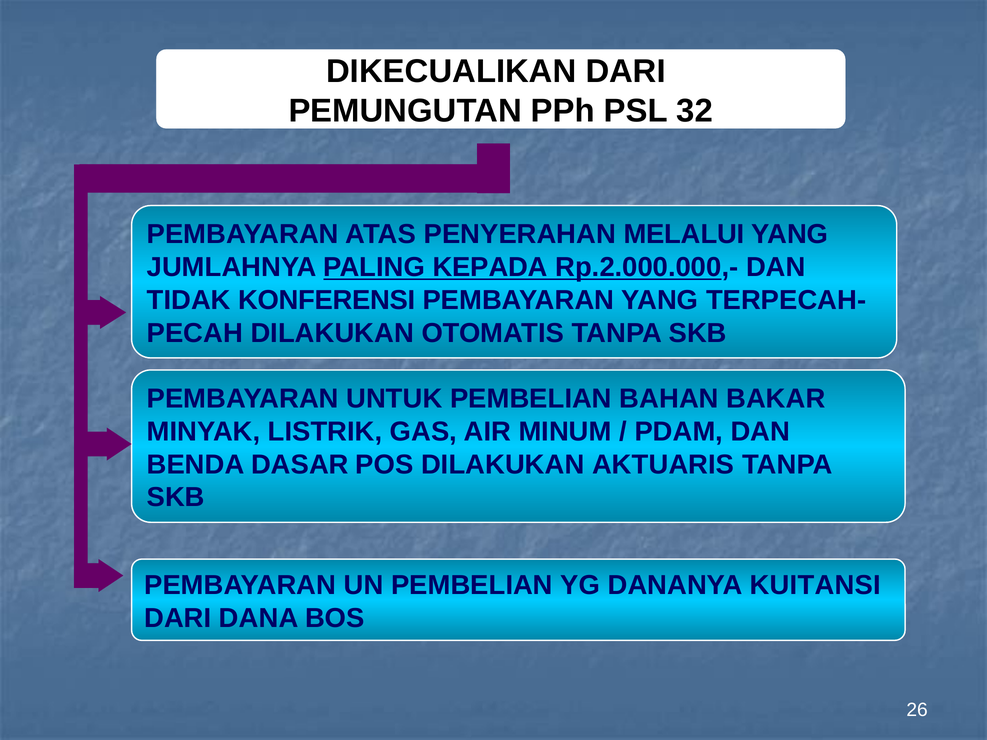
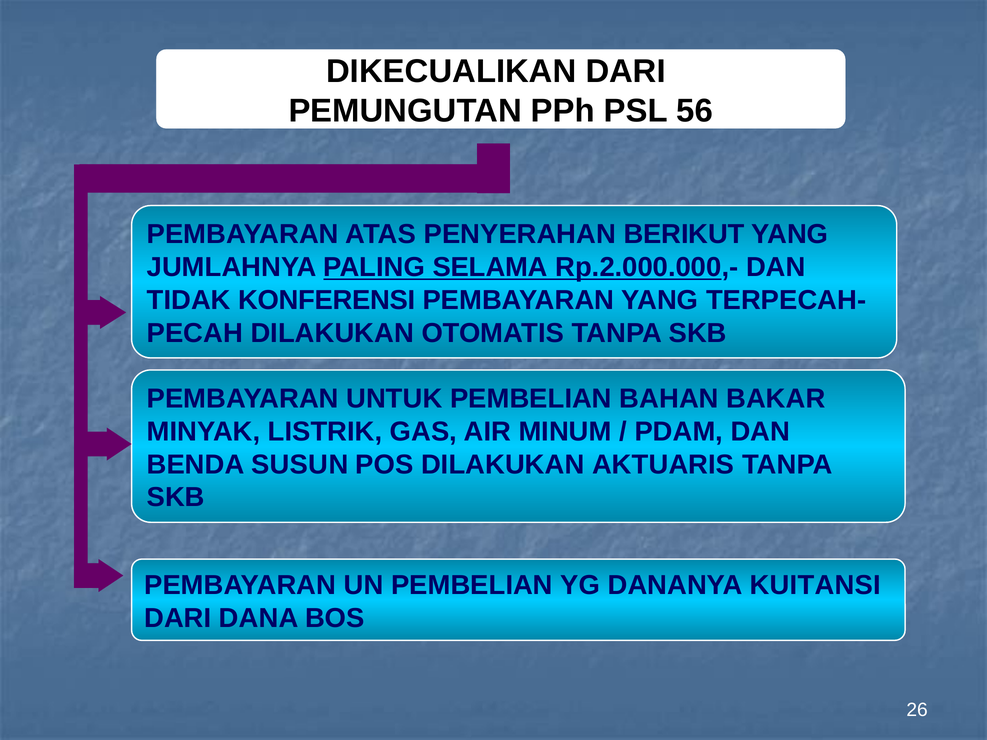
32: 32 -> 56
MELALUI: MELALUI -> BERIKUT
KEPADA: KEPADA -> SELAMA
DASAR: DASAR -> SUSUN
